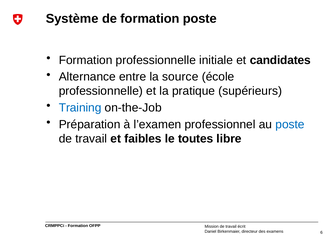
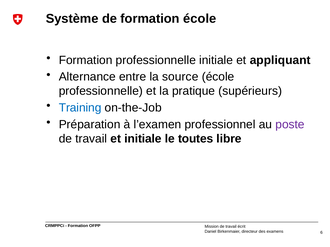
formation poste: poste -> école
candidates: candidates -> appliquant
poste at (290, 125) colour: blue -> purple
et faibles: faibles -> initiale
